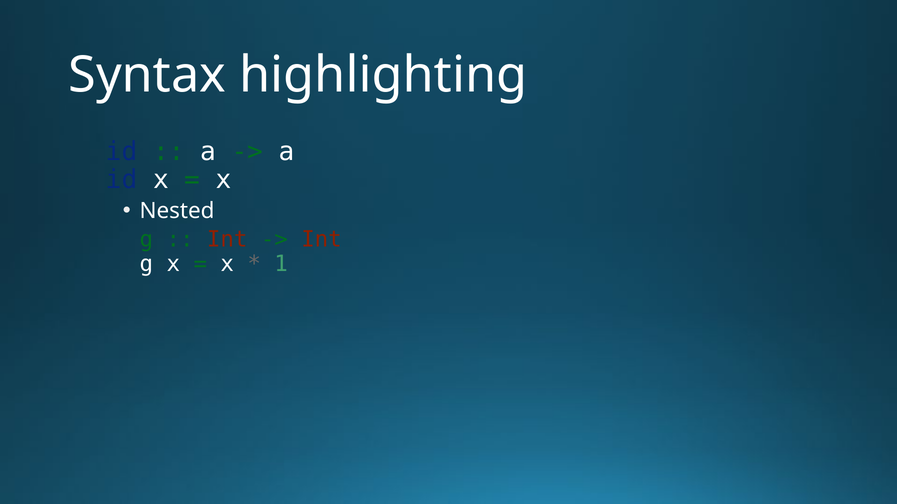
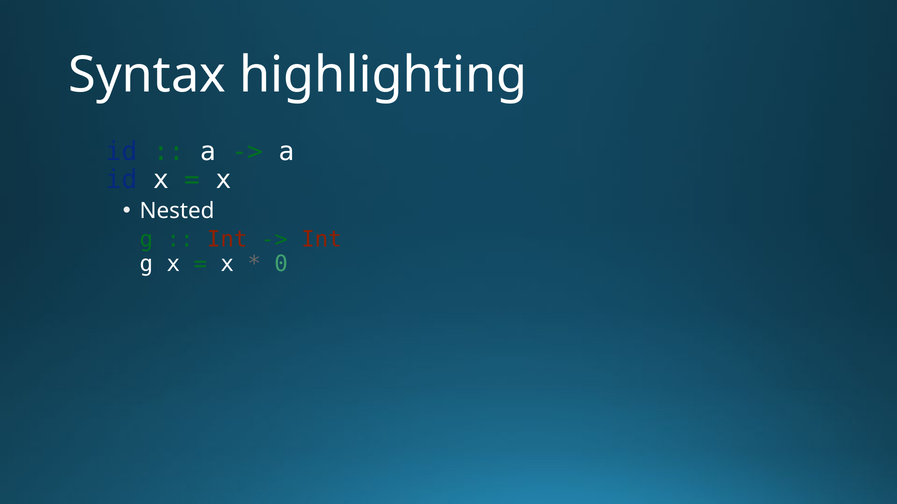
1: 1 -> 0
